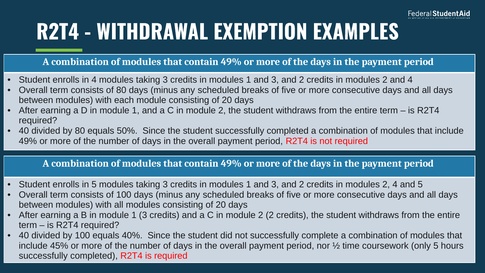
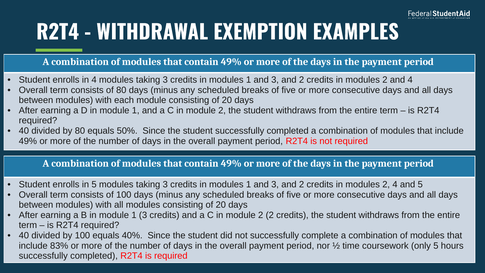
45%: 45% -> 83%
